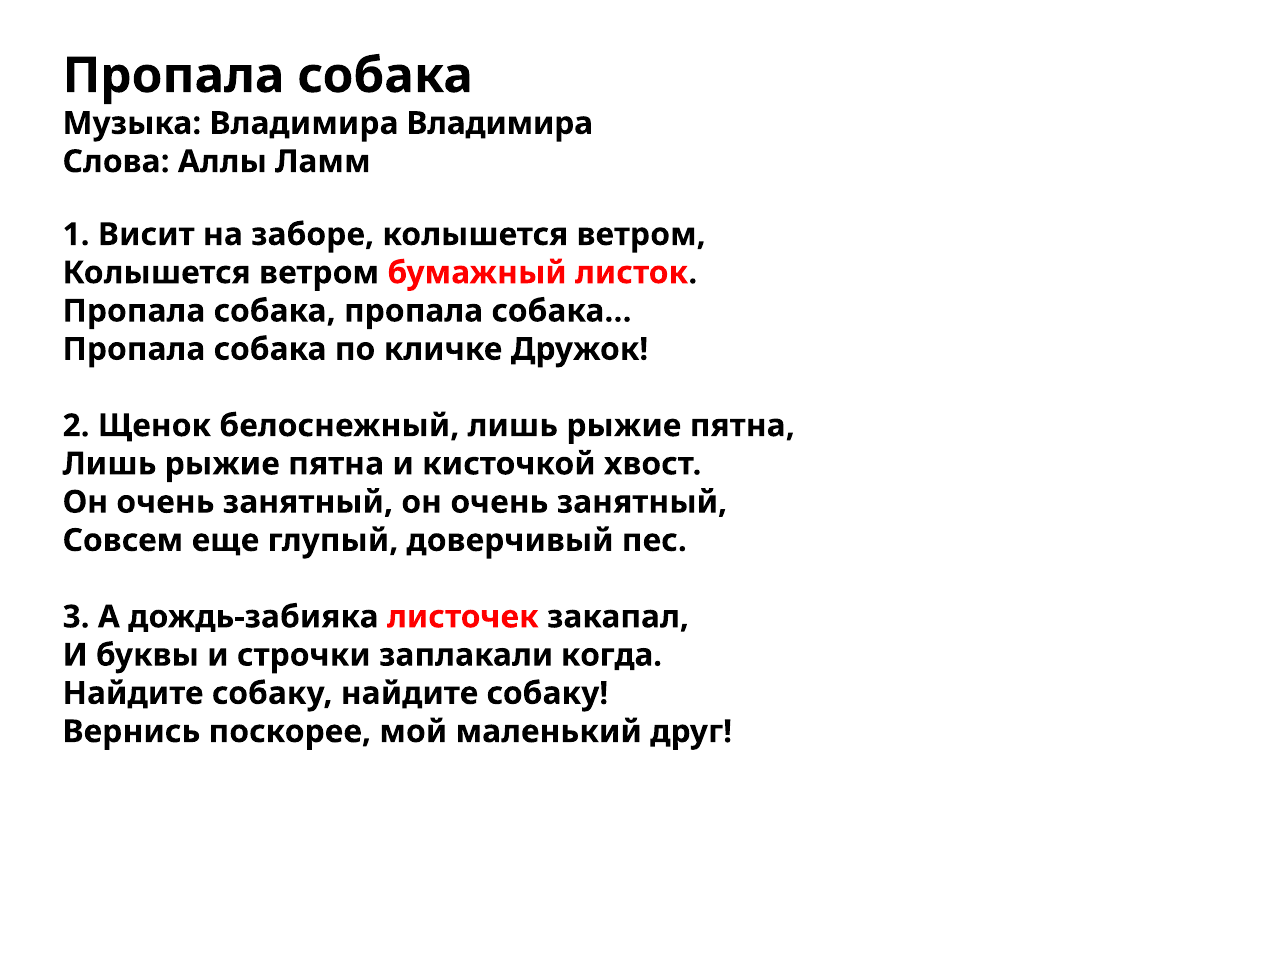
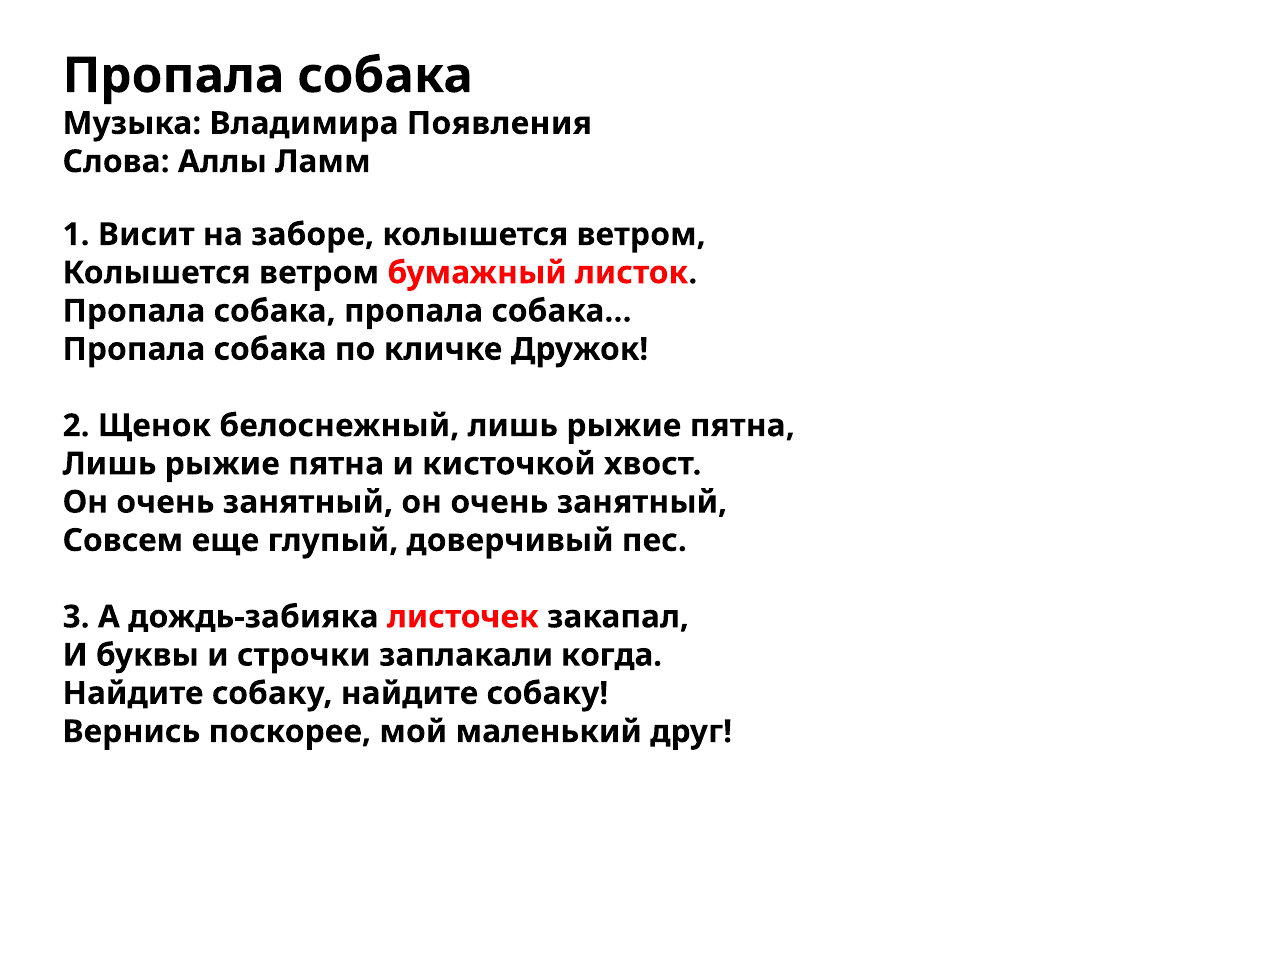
Владимира Владимира: Владимира -> Появления
